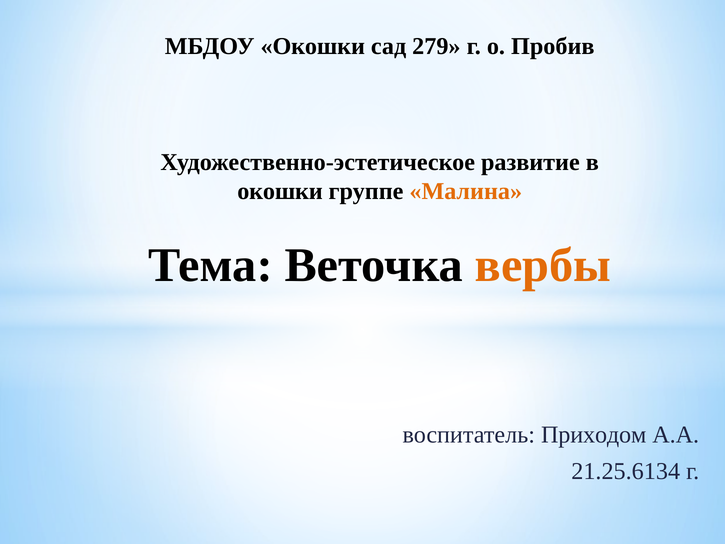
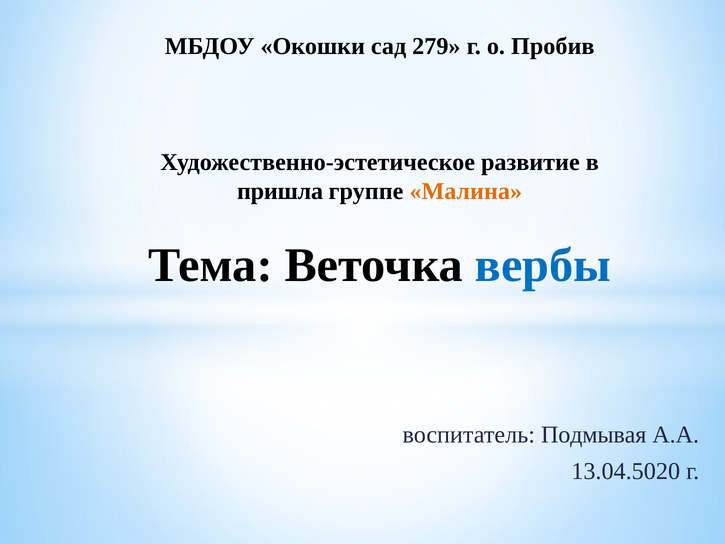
окошки at (280, 191): окошки -> пришла
вербы colour: orange -> blue
Приходом: Приходом -> Подмывая
21.25.6134: 21.25.6134 -> 13.04.5020
